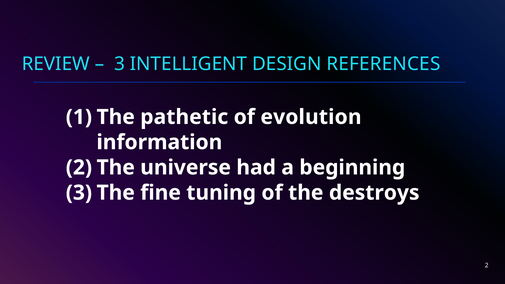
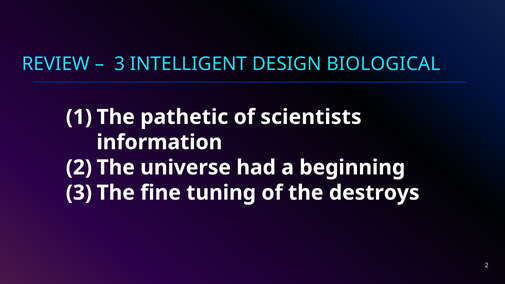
REFERENCES: REFERENCES -> BIOLOGICAL
evolution: evolution -> scientists
